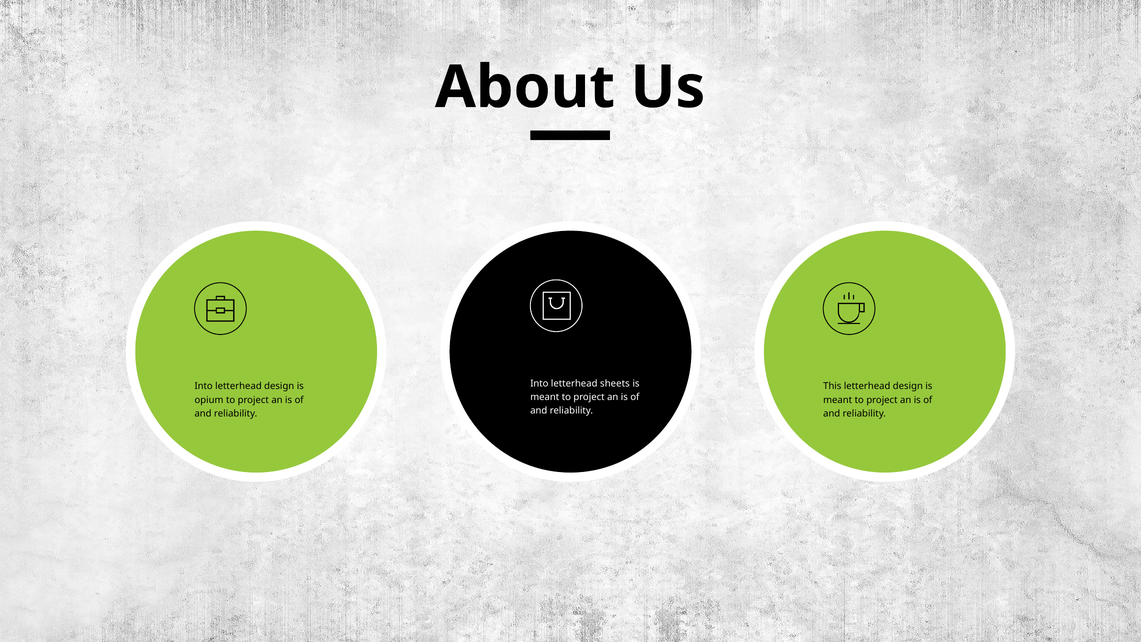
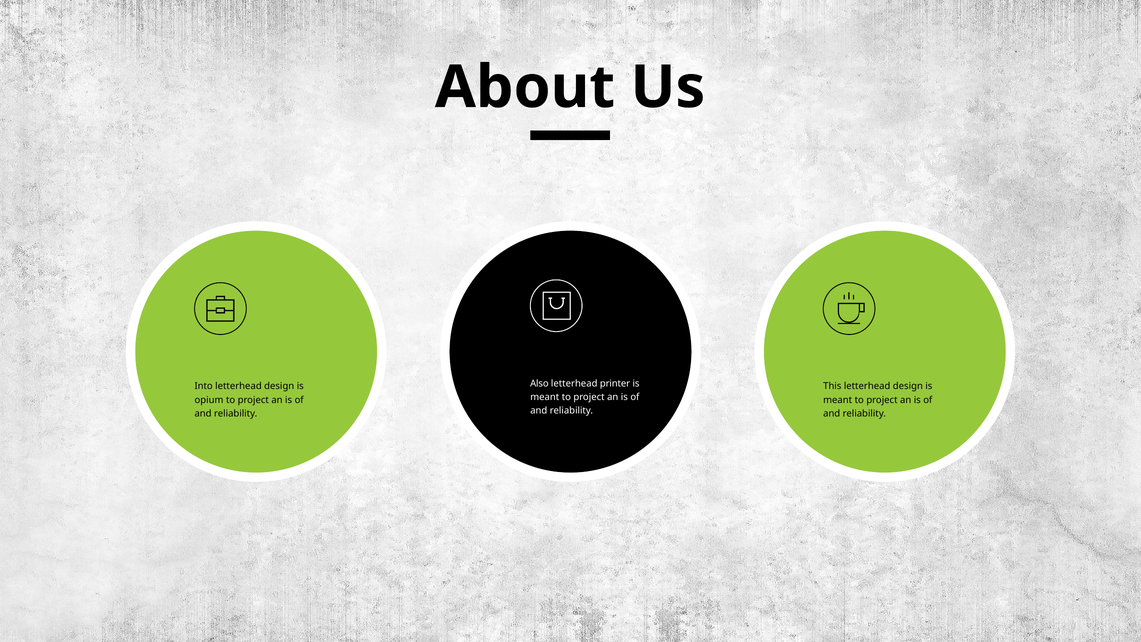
Into at (539, 383): Into -> Also
sheets: sheets -> printer
